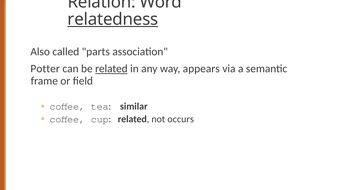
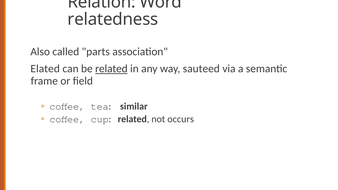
relatedness underline: present -> none
Potter: Potter -> Elated
appears: appears -> sauteed
